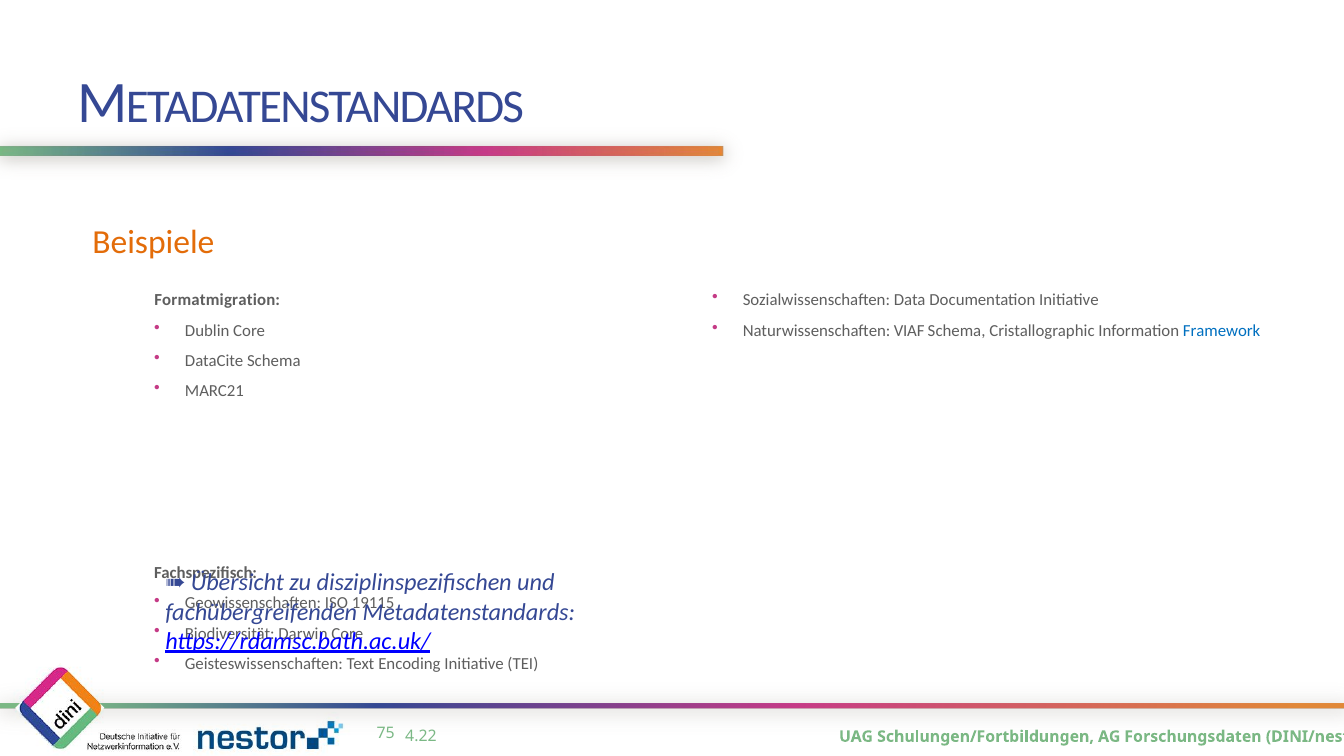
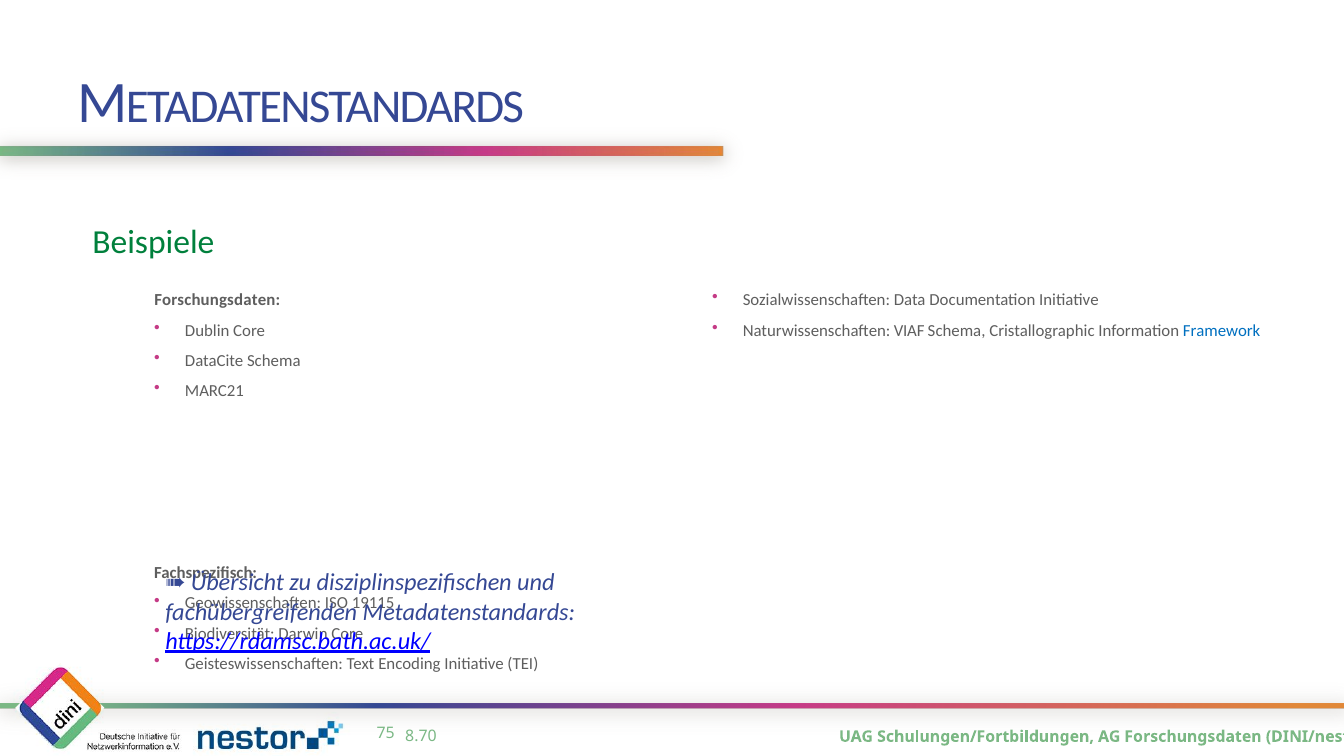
Beispiele colour: orange -> green
Formatmigration at (217, 300): Formatmigration -> Forschungsdaten
4.22: 4.22 -> 8.70
